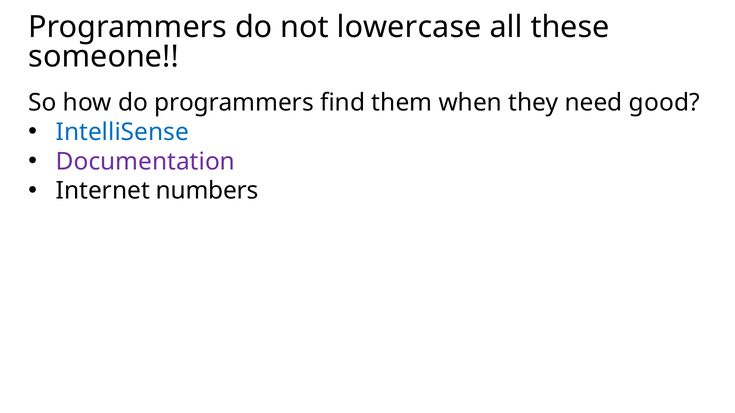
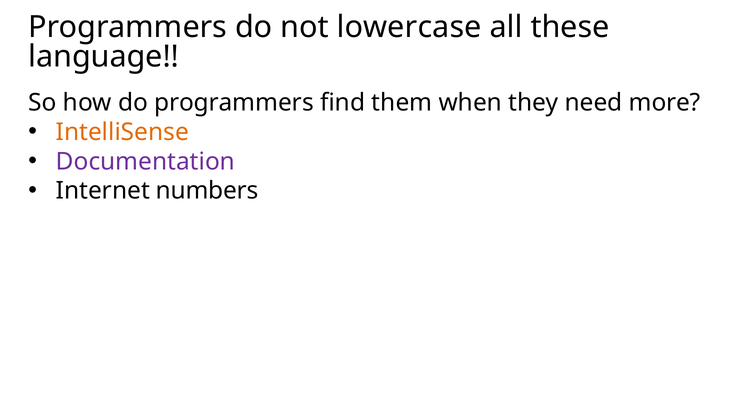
someone: someone -> language
good: good -> more
IntelliSense colour: blue -> orange
